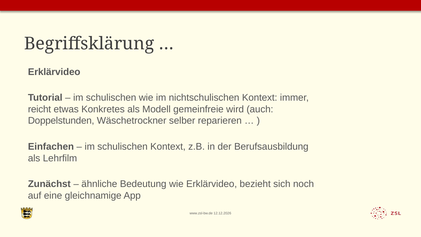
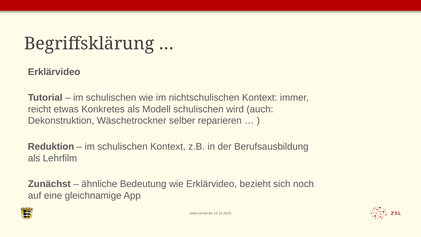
Modell gemeinfreie: gemeinfreie -> schulischen
Doppelstunden: Doppelstunden -> Dekonstruktion
Einfachen: Einfachen -> Reduktion
